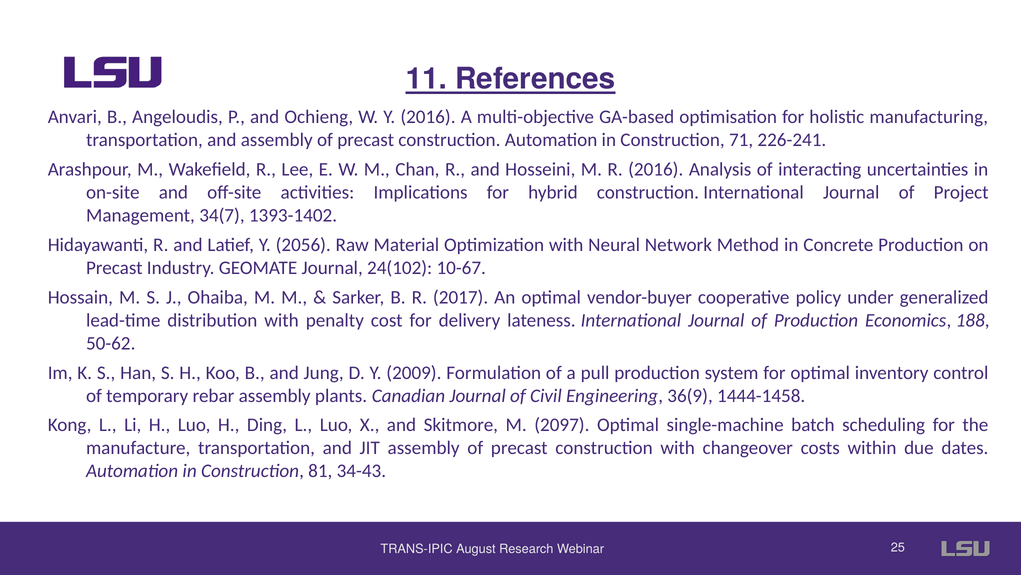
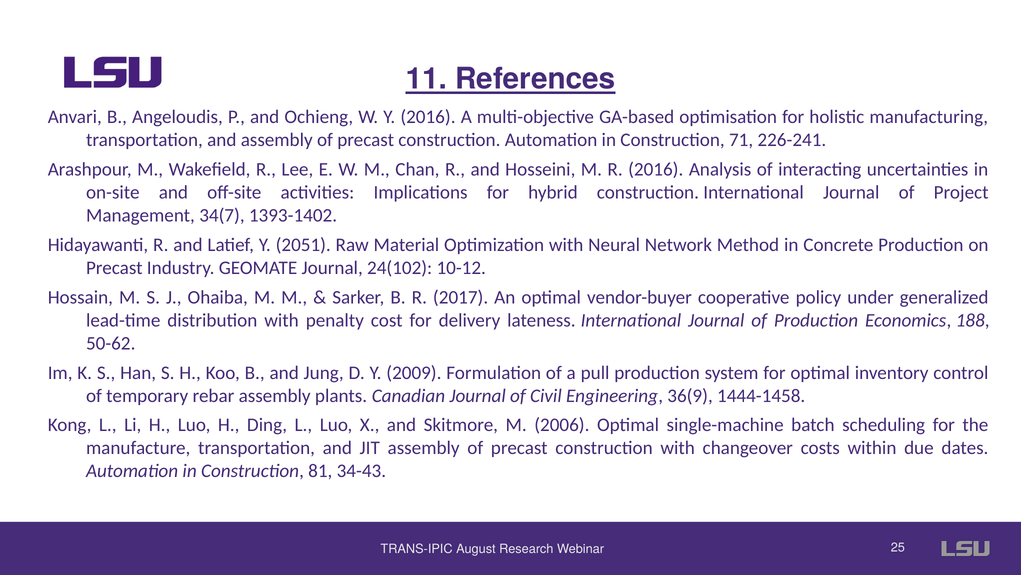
2056: 2056 -> 2051
10-67: 10-67 -> 10-12
2097: 2097 -> 2006
